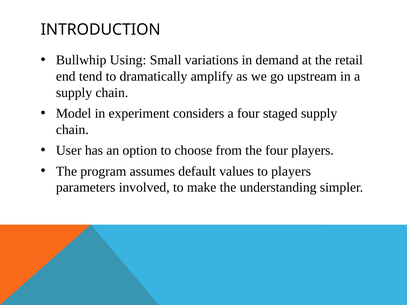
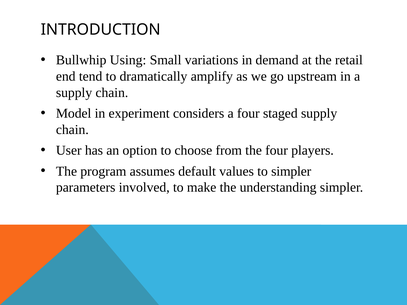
to players: players -> simpler
